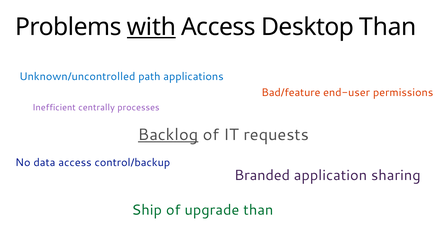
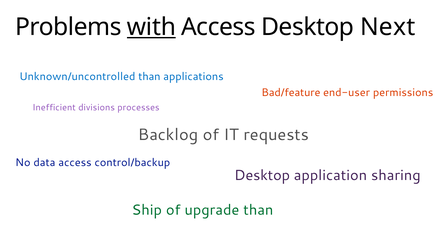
Desktop Than: Than -> Next
Unknown/uncontrolled path: path -> than
centrally: centrally -> divisions
Backlog underline: present -> none
Branded at (262, 175): Branded -> Desktop
